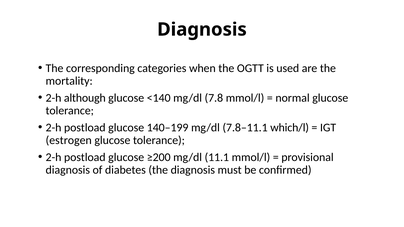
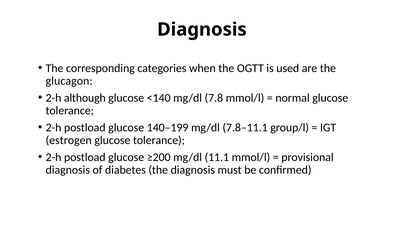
mortality: mortality -> glucagon
which/l: which/l -> group/l
